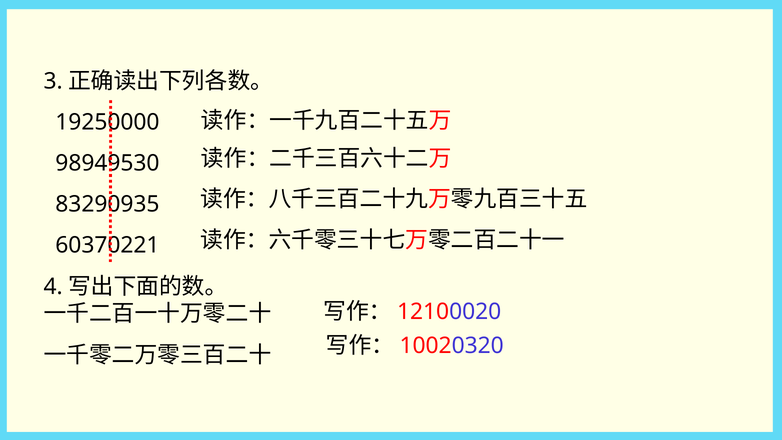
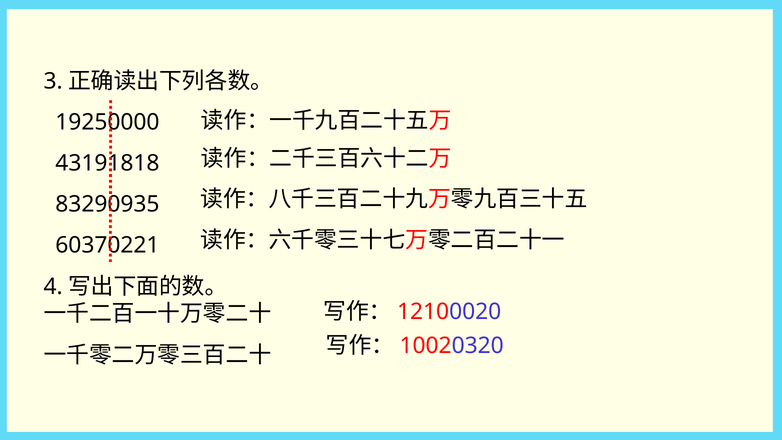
98949530: 98949530 -> 43191818
